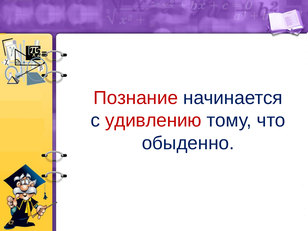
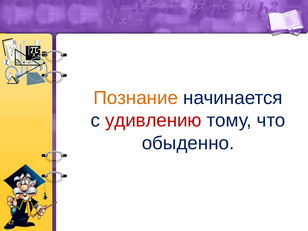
Познание colour: red -> orange
